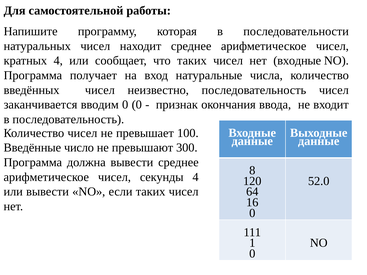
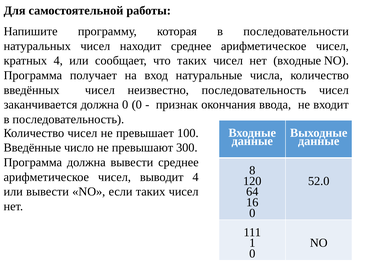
заканчивается вводим: вводим -> должна
секунды: секунды -> выводит
